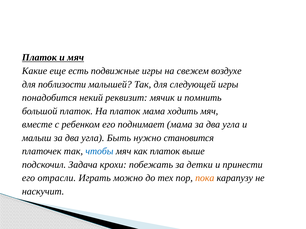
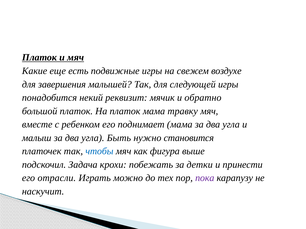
поблизости: поблизости -> завершения
помнить: помнить -> обратно
ходить: ходить -> травку
как платок: платок -> фигура
пока colour: orange -> purple
